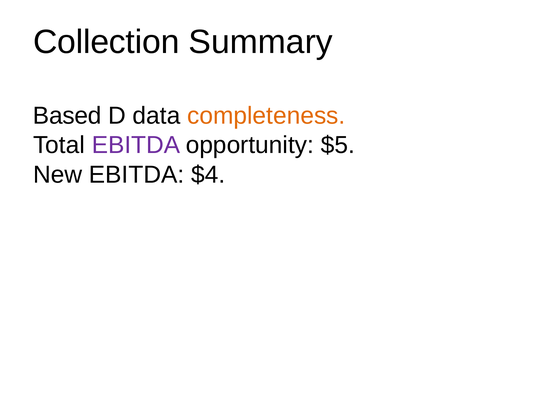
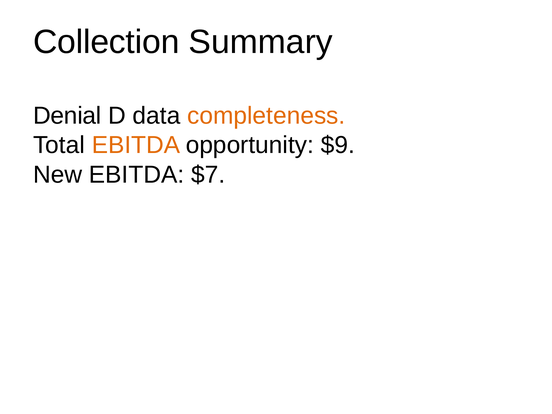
Based: Based -> Denial
EBITDA at (136, 145) colour: purple -> orange
$5: $5 -> $9
$4: $4 -> $7
